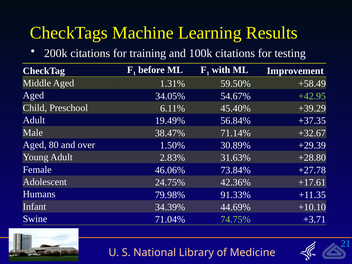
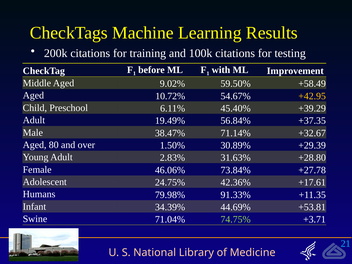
1.31%: 1.31% -> 9.02%
34.05%: 34.05% -> 10.72%
+42.95 colour: light green -> yellow
+10.10: +10.10 -> +53.81
